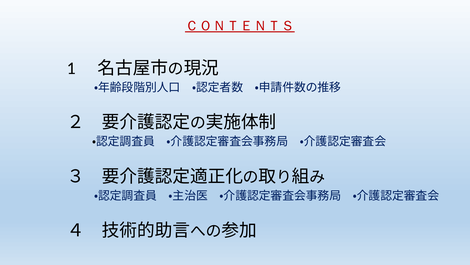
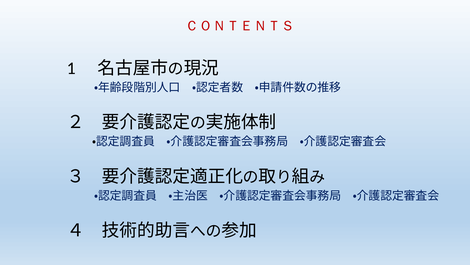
ＣＯＮＴＥＮＴＳ underline: present -> none
